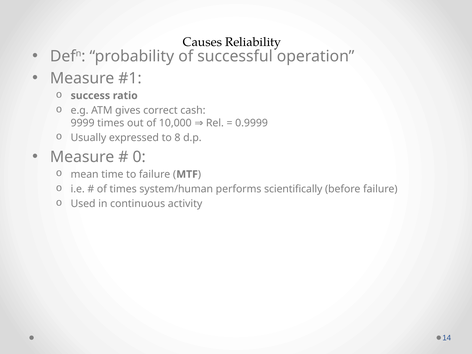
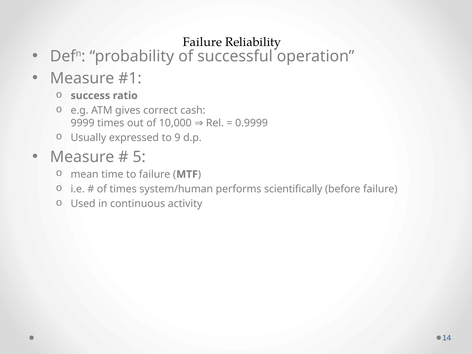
Causes at (202, 42): Causes -> Failure
8: 8 -> 9
0: 0 -> 5
